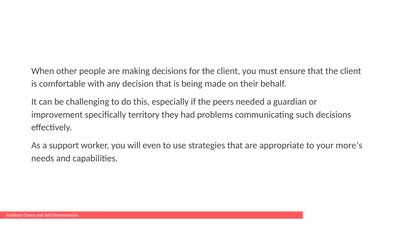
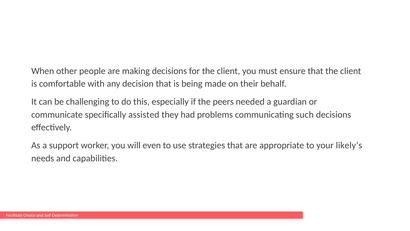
improvement: improvement -> communicate
territory: territory -> assisted
more’s: more’s -> likely’s
